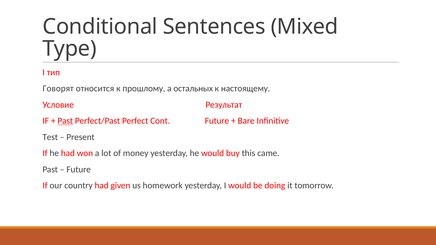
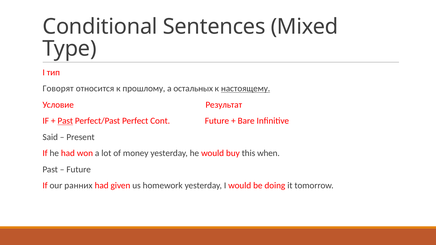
настоящему underline: none -> present
Test: Test -> Said
came: came -> when
country: country -> ранних
